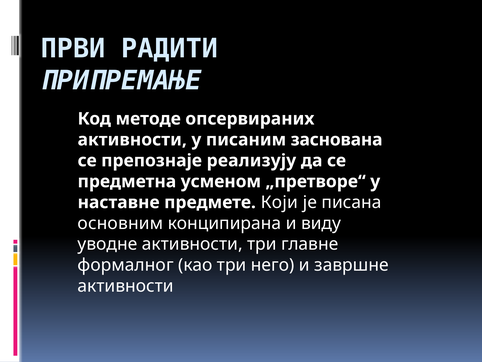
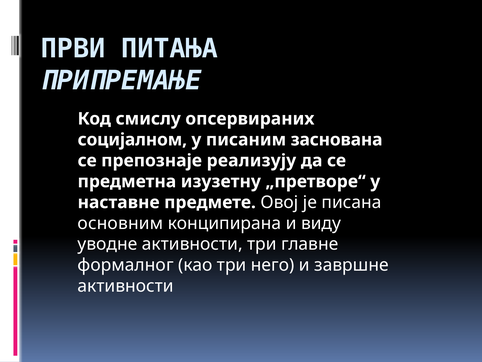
РАДИТИ: РАДИТИ -> ПИТАЊА
методе: методе -> смислу
активности at (132, 140): активности -> социјалном
усменом: усменом -> изузетну
Који: Који -> Овој
